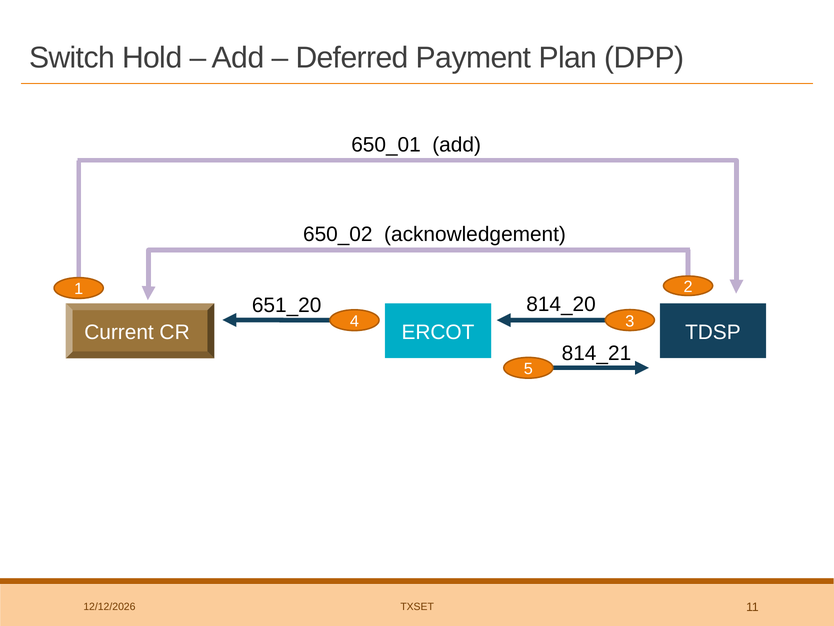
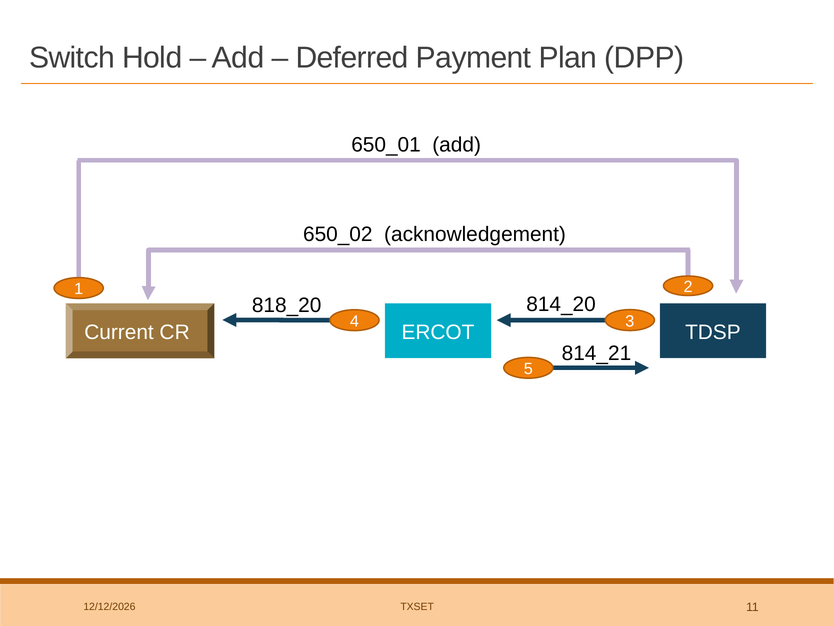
651_20: 651_20 -> 818_20
